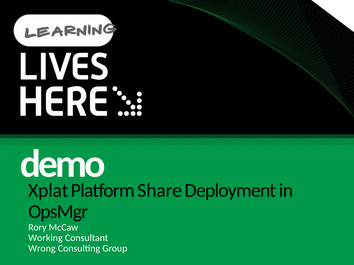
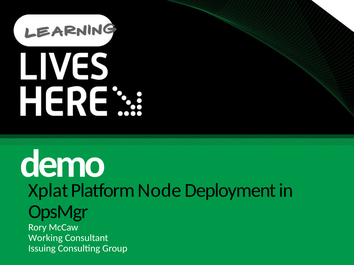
Share: Share -> Node
Wrong: Wrong -> Issuing
